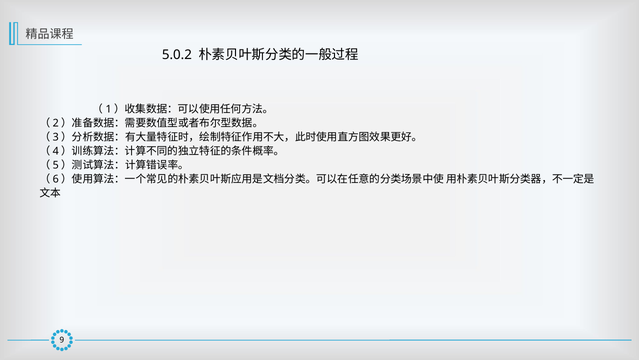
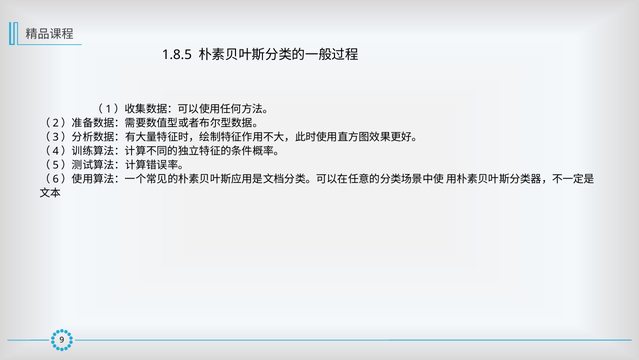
5.0.2: 5.0.2 -> 1.8.5
